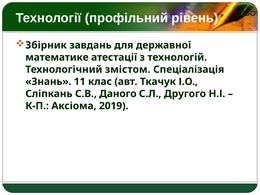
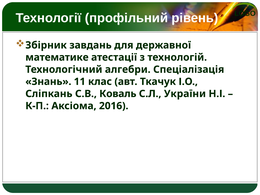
змістом: змістом -> алгебри
Даного: Даного -> Коваль
Другого: Другого -> України
2019: 2019 -> 2016
